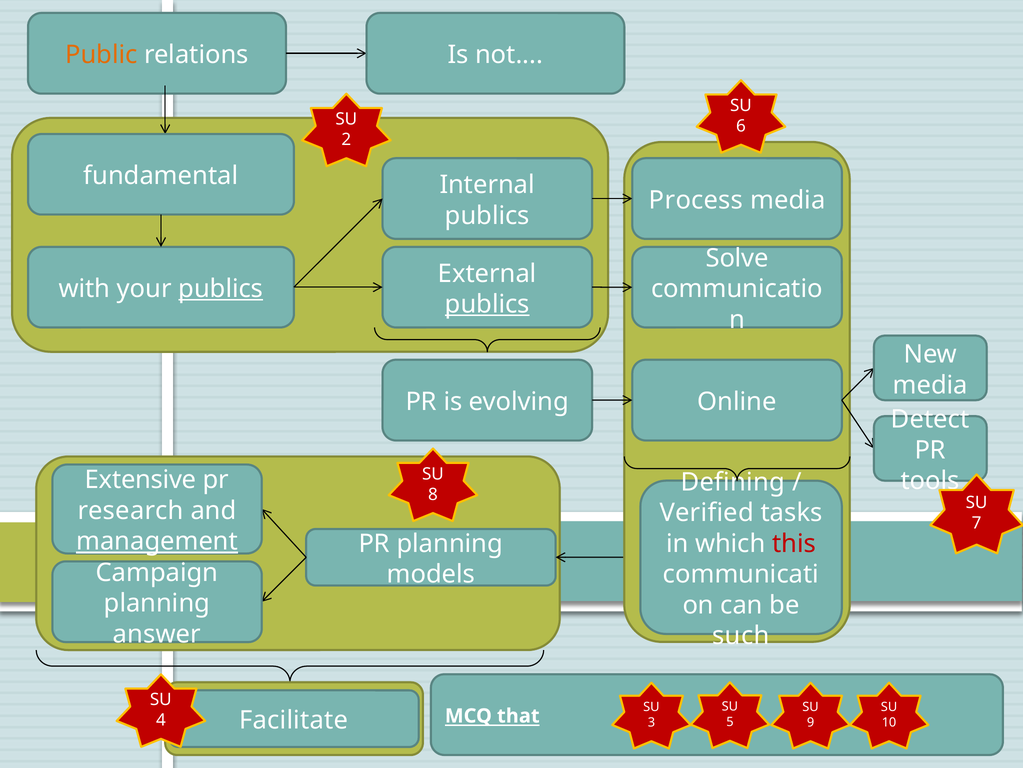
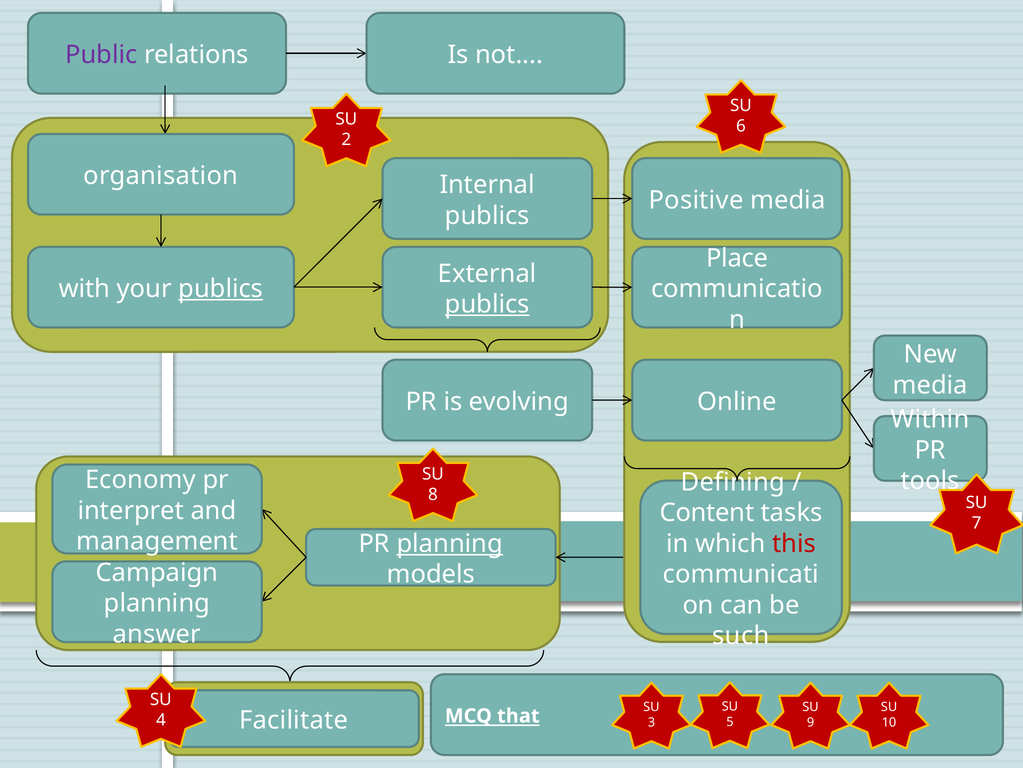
Public colour: orange -> purple
fundamental: fundamental -> organisation
Process: Process -> Positive
Solve: Solve -> Place
Detect: Detect -> Within
Extensive: Extensive -> Economy
research: research -> interpret
Verified: Verified -> Content
management underline: present -> none
planning at (450, 543) underline: none -> present
